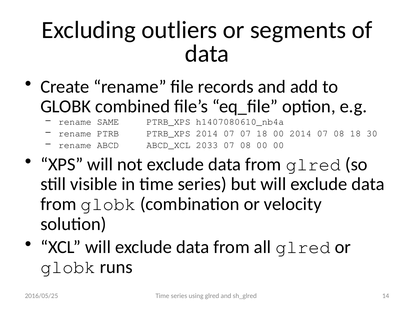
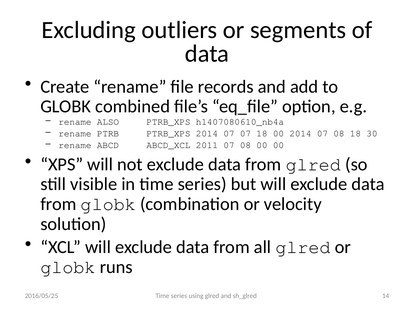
SAME: SAME -> ALSO
2033: 2033 -> 2011
